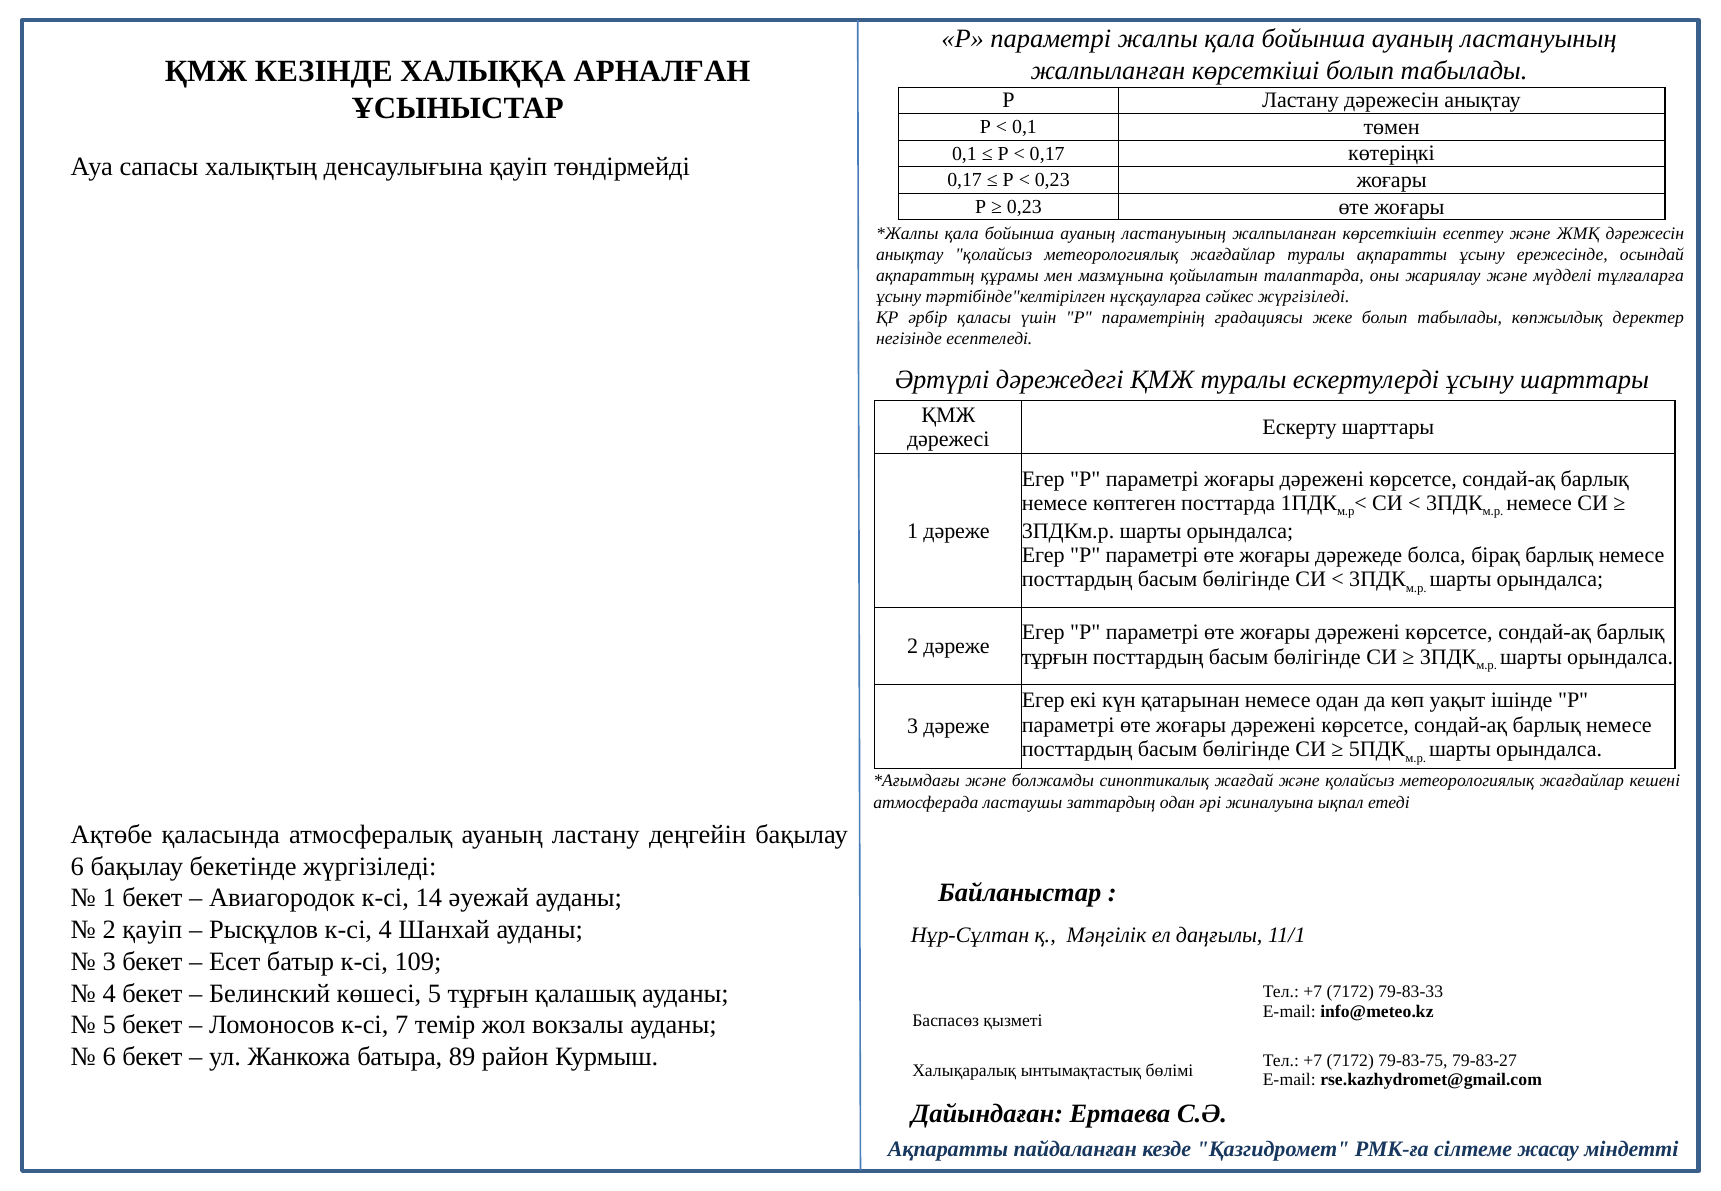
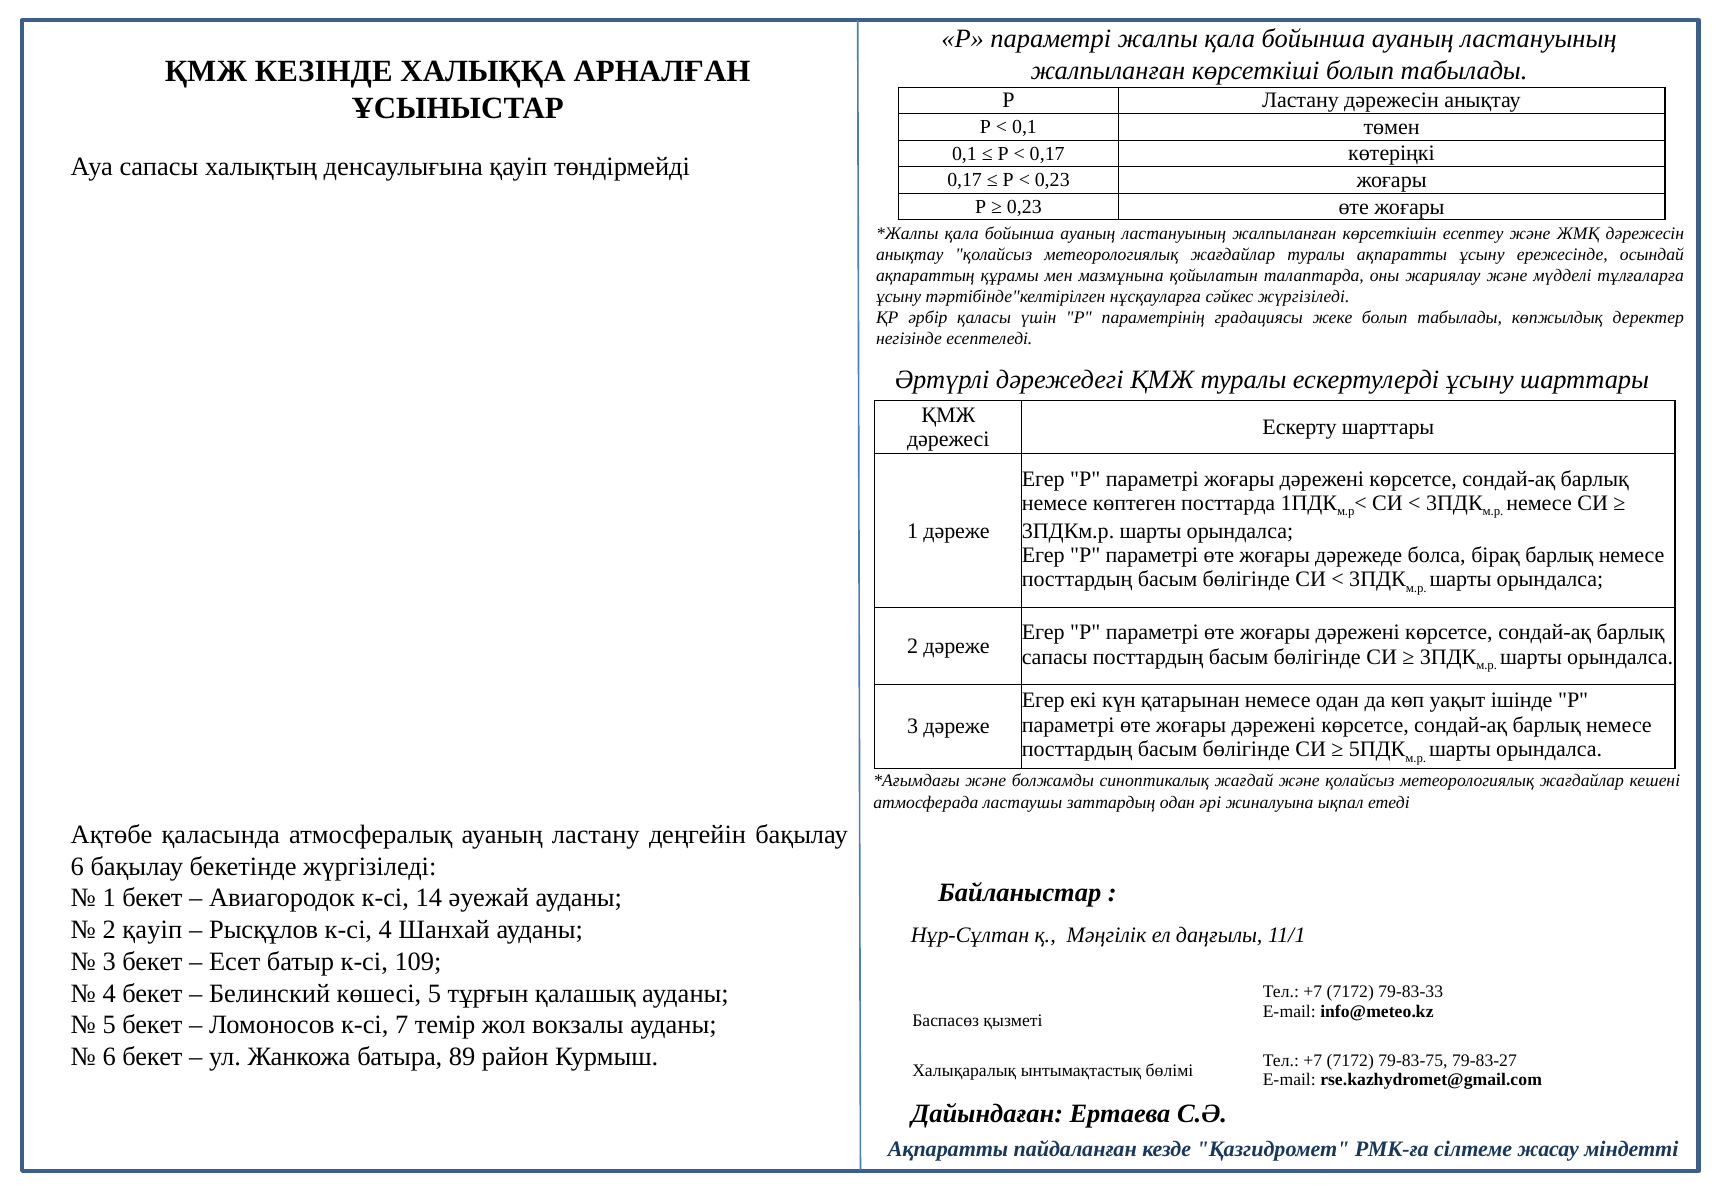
тұрғын at (1055, 657): тұрғын -> сапасы
